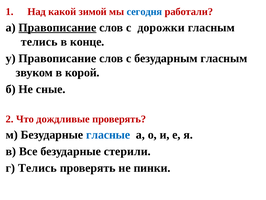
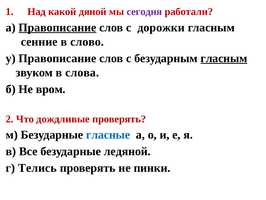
зимой: зимой -> дяной
сегодня colour: blue -> purple
телись at (39, 42): телись -> сенние
конце: конце -> слово
гласным at (224, 58) underline: none -> present
корой: корой -> слова
сные: сные -> вром
стерили: стерили -> ледяной
